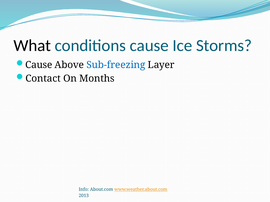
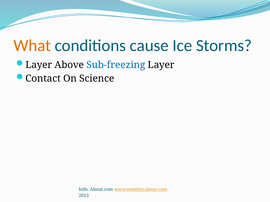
What colour: black -> orange
Cause at (39, 65): Cause -> Layer
Months: Months -> Science
